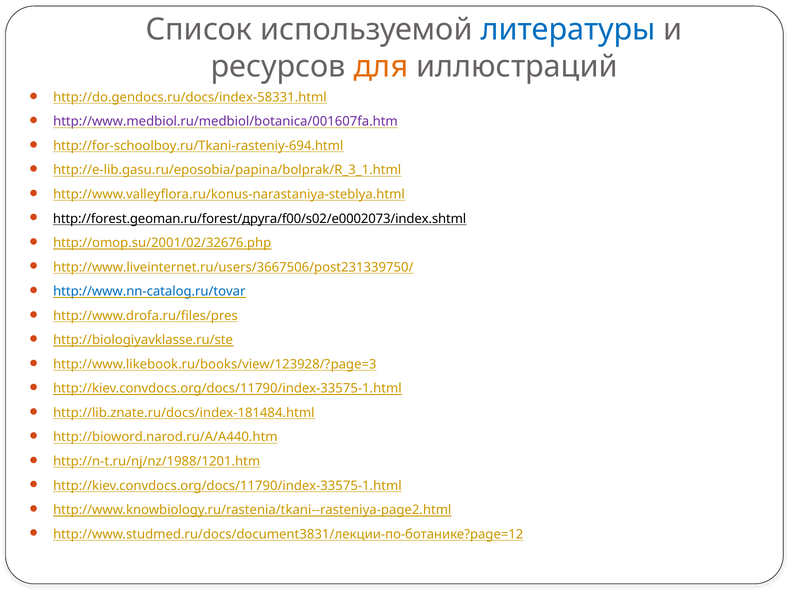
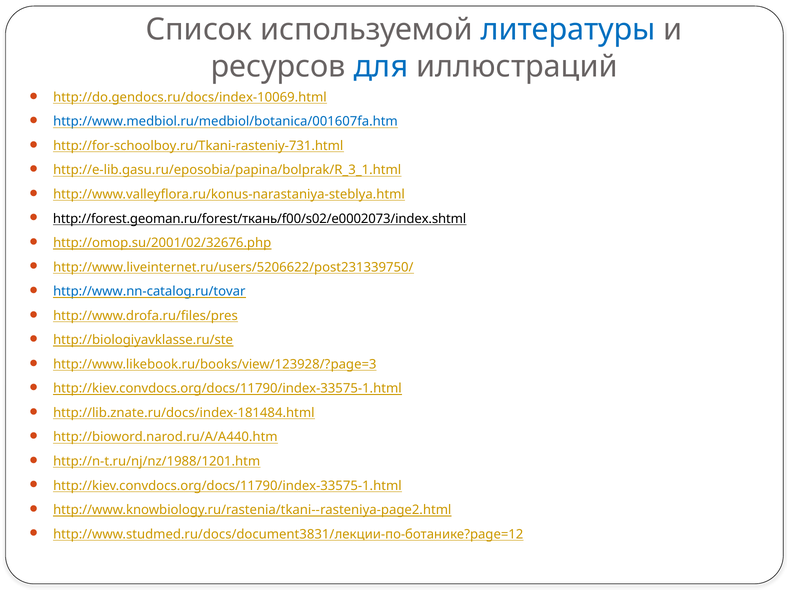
для colour: orange -> blue
http://do.gendocs.ru/docs/index-58331.html: http://do.gendocs.ru/docs/index-58331.html -> http://do.gendocs.ru/docs/index-10069.html
http://www.medbiol.ru/medbiol/botanica/001607fa.htm colour: purple -> blue
http://for-schoolboy.ru/Tkani-rasteniy-694.html: http://for-schoolboy.ru/Tkani-rasteniy-694.html -> http://for-schoolboy.ru/Tkani-rasteniy-731.html
http://forest.geoman.ru/forest/друга/f00/s02/e0002073/index.shtml: http://forest.geoman.ru/forest/друга/f00/s02/e0002073/index.shtml -> http://forest.geoman.ru/forest/ткань/f00/s02/e0002073/index.shtml
http://www.liveinternet.ru/users/3667506/post231339750/: http://www.liveinternet.ru/users/3667506/post231339750/ -> http://www.liveinternet.ru/users/5206622/post231339750/
